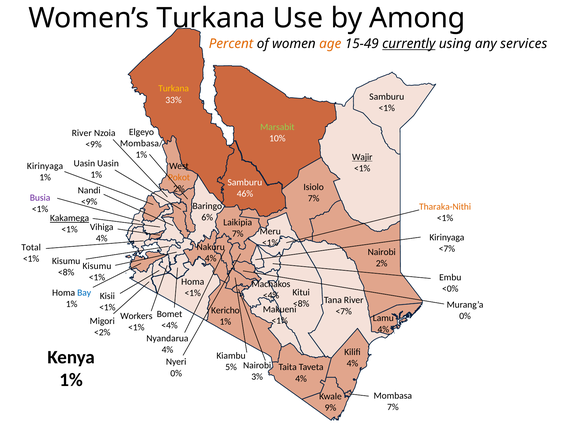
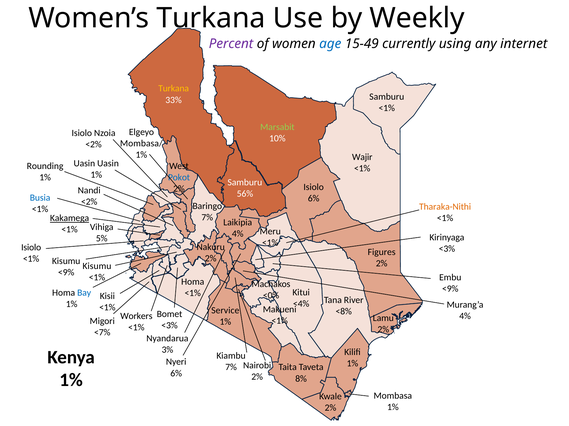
Among: Among -> Weekly
Percent colour: orange -> purple
age colour: orange -> blue
currently underline: present -> none
services: services -> internet
River at (82, 133): River -> Isiolo
<9% at (94, 145): <9% -> <2%
Wajir underline: present -> none
Kirinyaga at (45, 166): Kirinyaga -> Rounding
Pokot colour: orange -> blue
46%: 46% -> 56%
Busia colour: purple -> blue
7% at (314, 199): 7% -> 6%
<9% at (89, 202): <9% -> <2%
6% at (207, 218): 6% -> 7%
7% at (238, 234): 7% -> 4%
4% at (102, 239): 4% -> 5%
Total at (31, 248): Total -> Isiolo
<7% at (447, 249): <7% -> <3%
Nairobi at (382, 253): Nairobi -> Figures
4% at (211, 259): 4% -> 2%
<8% at (66, 273): <8% -> <9%
<0% at (450, 289): <0% -> <9%
<4% at (271, 296): <4% -> <0%
<8% at (301, 304): <8% -> <4%
Kericho: Kericho -> Service
<7% at (344, 312): <7% -> <8%
0% at (465, 317): 0% -> 4%
<4% at (170, 326): <4% -> <3%
4% at (383, 330): 4% -> 2%
<2%: <2% -> <7%
4% at (167, 350): 4% -> 3%
4% at (352, 364): 4% -> 1%
5% at (231, 368): 5% -> 7%
0% at (176, 374): 0% -> 6%
3% at (257, 377): 3% -> 2%
4% at (301, 379): 4% -> 8%
7% at (393, 408): 7% -> 1%
9% at (331, 409): 9% -> 2%
